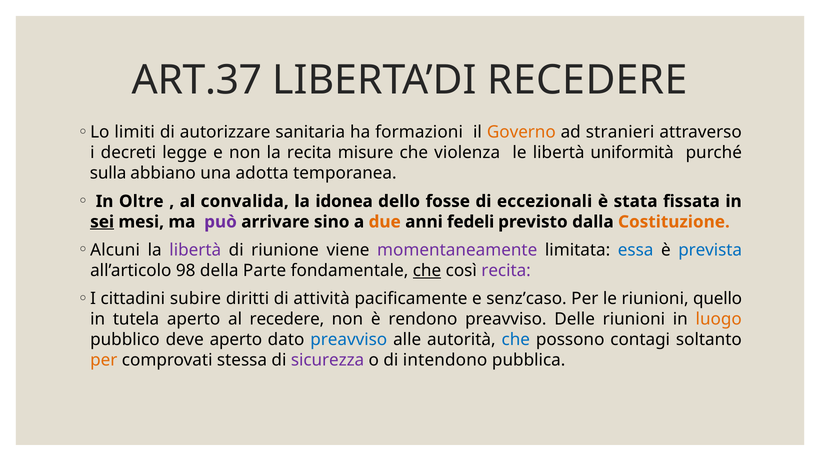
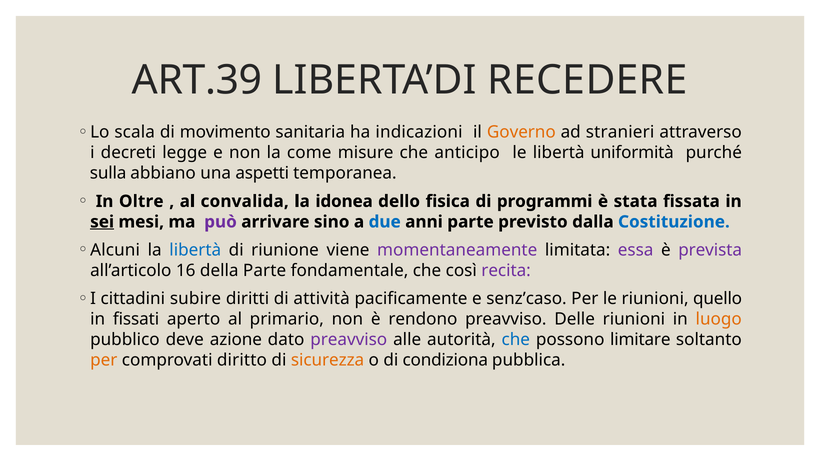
ART.37: ART.37 -> ART.39
limiti: limiti -> scala
autorizzare: autorizzare -> movimento
formazioni: formazioni -> indicazioni
la recita: recita -> come
violenza: violenza -> anticipo
adotta: adotta -> aspetti
fosse: fosse -> fisica
eccezionali: eccezionali -> programmi
due colour: orange -> blue
anni fedeli: fedeli -> parte
Costituzione colour: orange -> blue
libertà at (195, 250) colour: purple -> blue
essa colour: blue -> purple
prevista colour: blue -> purple
98: 98 -> 16
che at (427, 271) underline: present -> none
tutela: tutela -> fissati
al recedere: recedere -> primario
deve aperto: aperto -> azione
preavviso at (349, 340) colour: blue -> purple
contagi: contagi -> limitare
stessa: stessa -> diritto
sicurezza colour: purple -> orange
intendono: intendono -> condiziona
